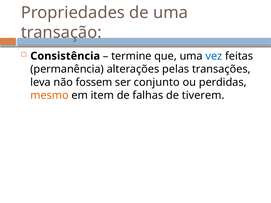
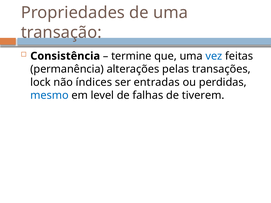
leva: leva -> lock
fossem: fossem -> índices
conjunto: conjunto -> entradas
mesmo colour: orange -> blue
item: item -> level
